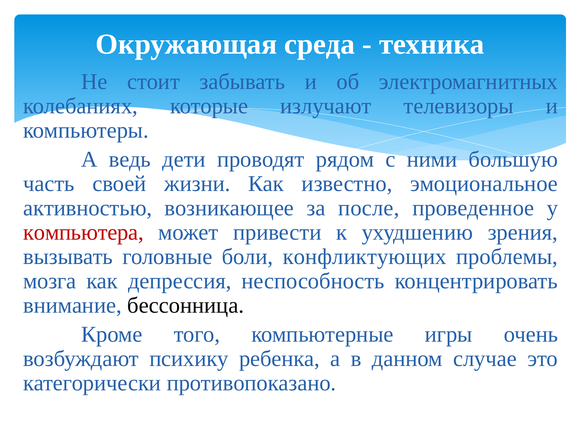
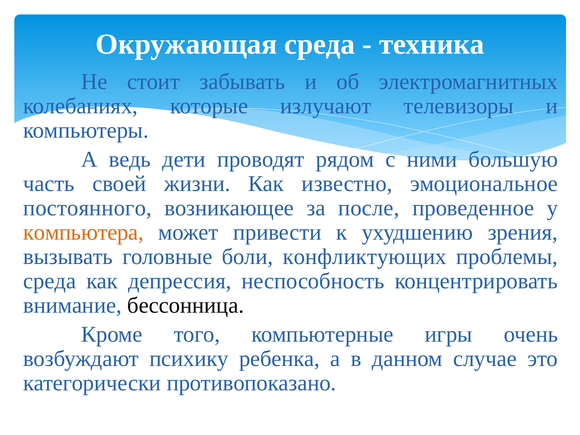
активностью: активностью -> постоянного
компьютера colour: red -> orange
мозга at (50, 281): мозга -> среда
